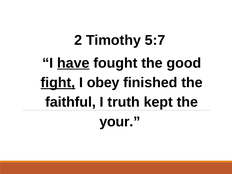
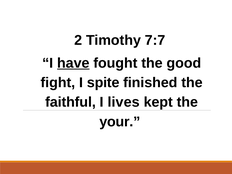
5:7: 5:7 -> 7:7
fight underline: present -> none
obey: obey -> spite
truth: truth -> lives
